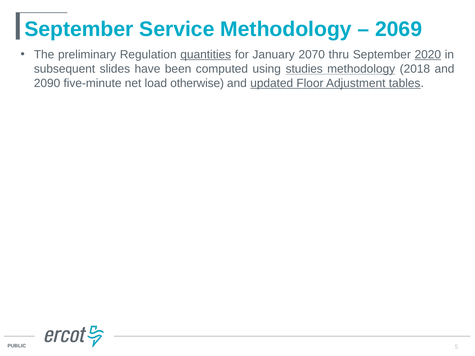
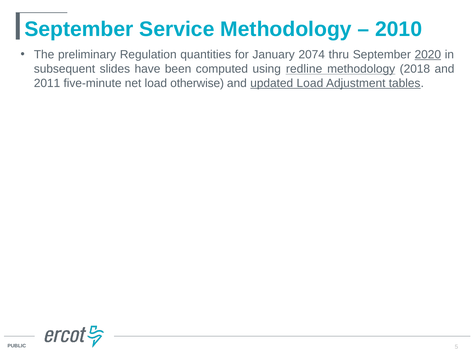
2069: 2069 -> 2010
quantities underline: present -> none
2070: 2070 -> 2074
studies: studies -> redline
2090: 2090 -> 2011
updated Floor: Floor -> Load
